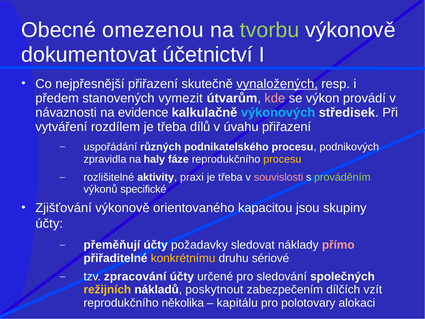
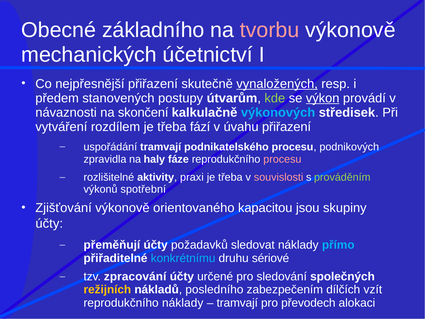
omezenou: omezenou -> základního
tvorbu colour: light green -> pink
dokumentovat: dokumentovat -> mechanických
vymezit: vymezit -> postupy
kde colour: pink -> light green
výkon underline: none -> present
evidence: evidence -> skončení
dílů: dílů -> fází
uspořádání různých: různých -> tramvají
procesu at (282, 159) colour: yellow -> pink
specifické: specifické -> spotřební
požadavky: požadavky -> požadavků
přímo colour: pink -> light blue
konkrétnímu colour: yellow -> light blue
poskytnout: poskytnout -> posledního
reprodukčního několika: několika -> náklady
kapitálu at (237, 303): kapitálu -> tramvají
polotovary: polotovary -> převodech
